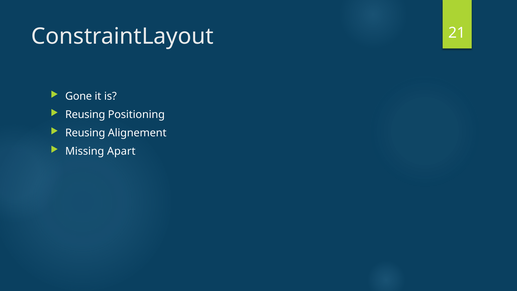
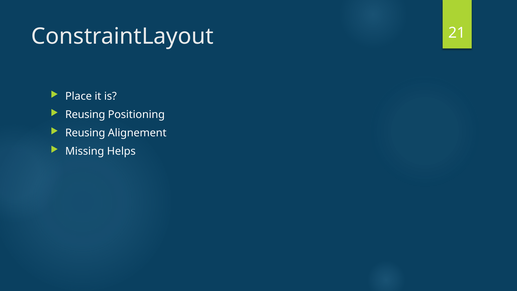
Gone: Gone -> Place
Apart: Apart -> Helps
